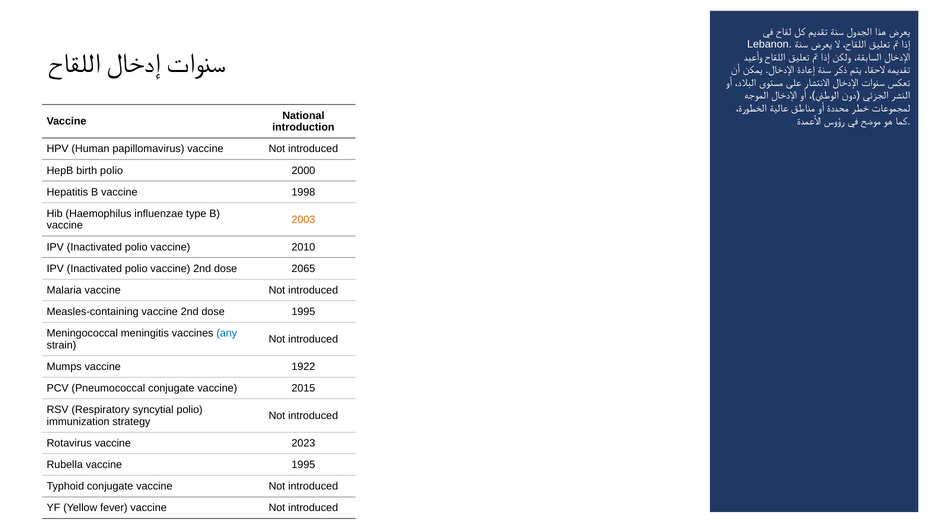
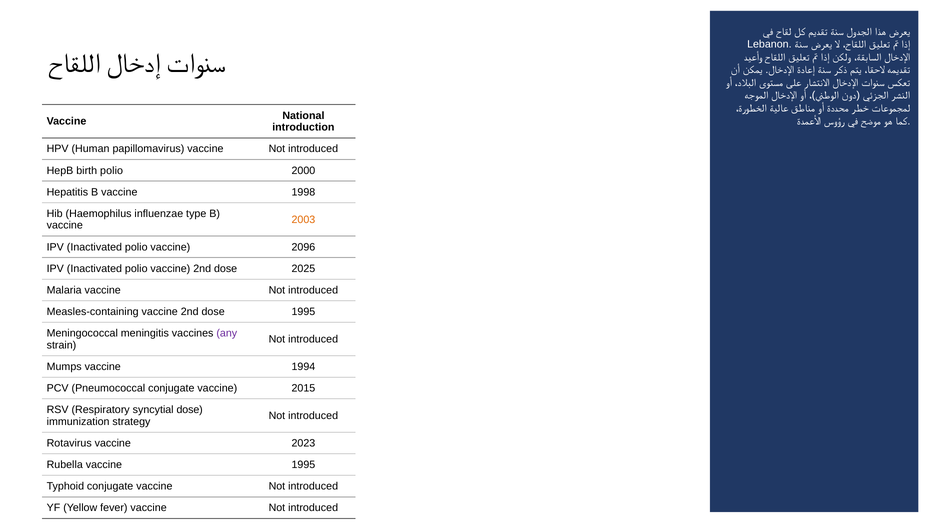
2010: 2010 -> 2096
dose 2065: 2065 -> 2025
any colour: blue -> purple
1922: 1922 -> 1994
syncytial polio: polio -> dose
